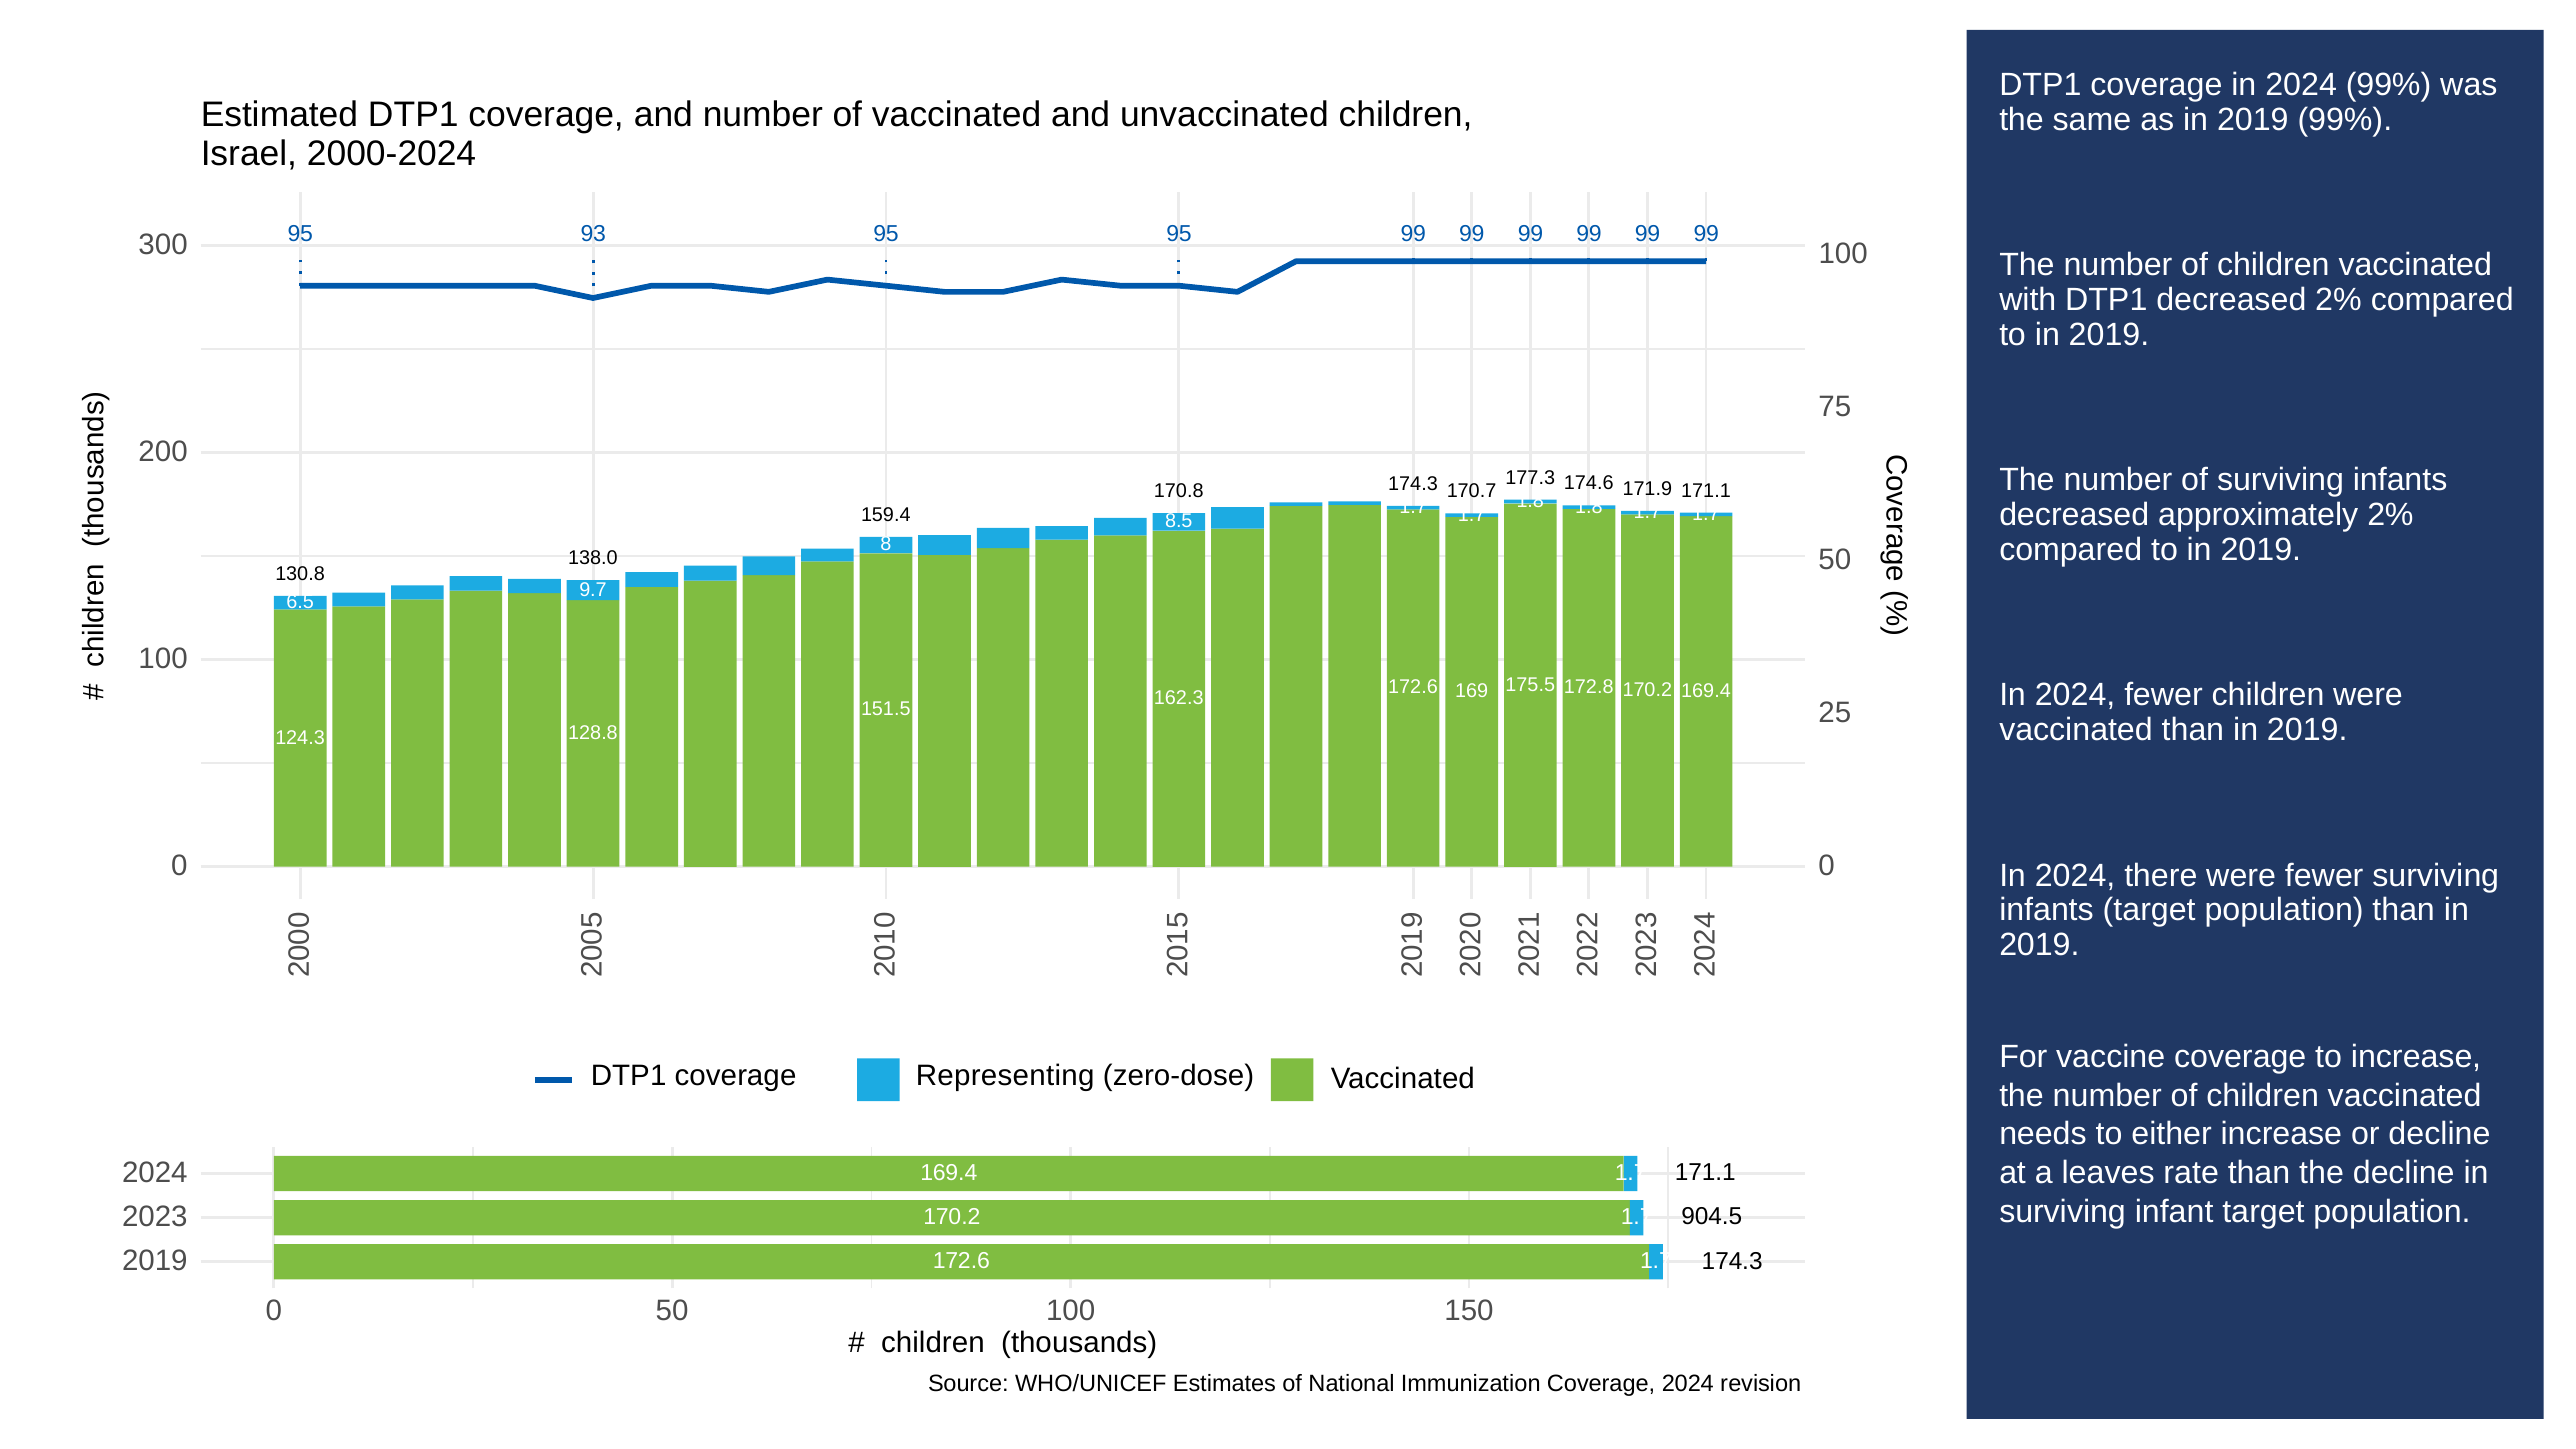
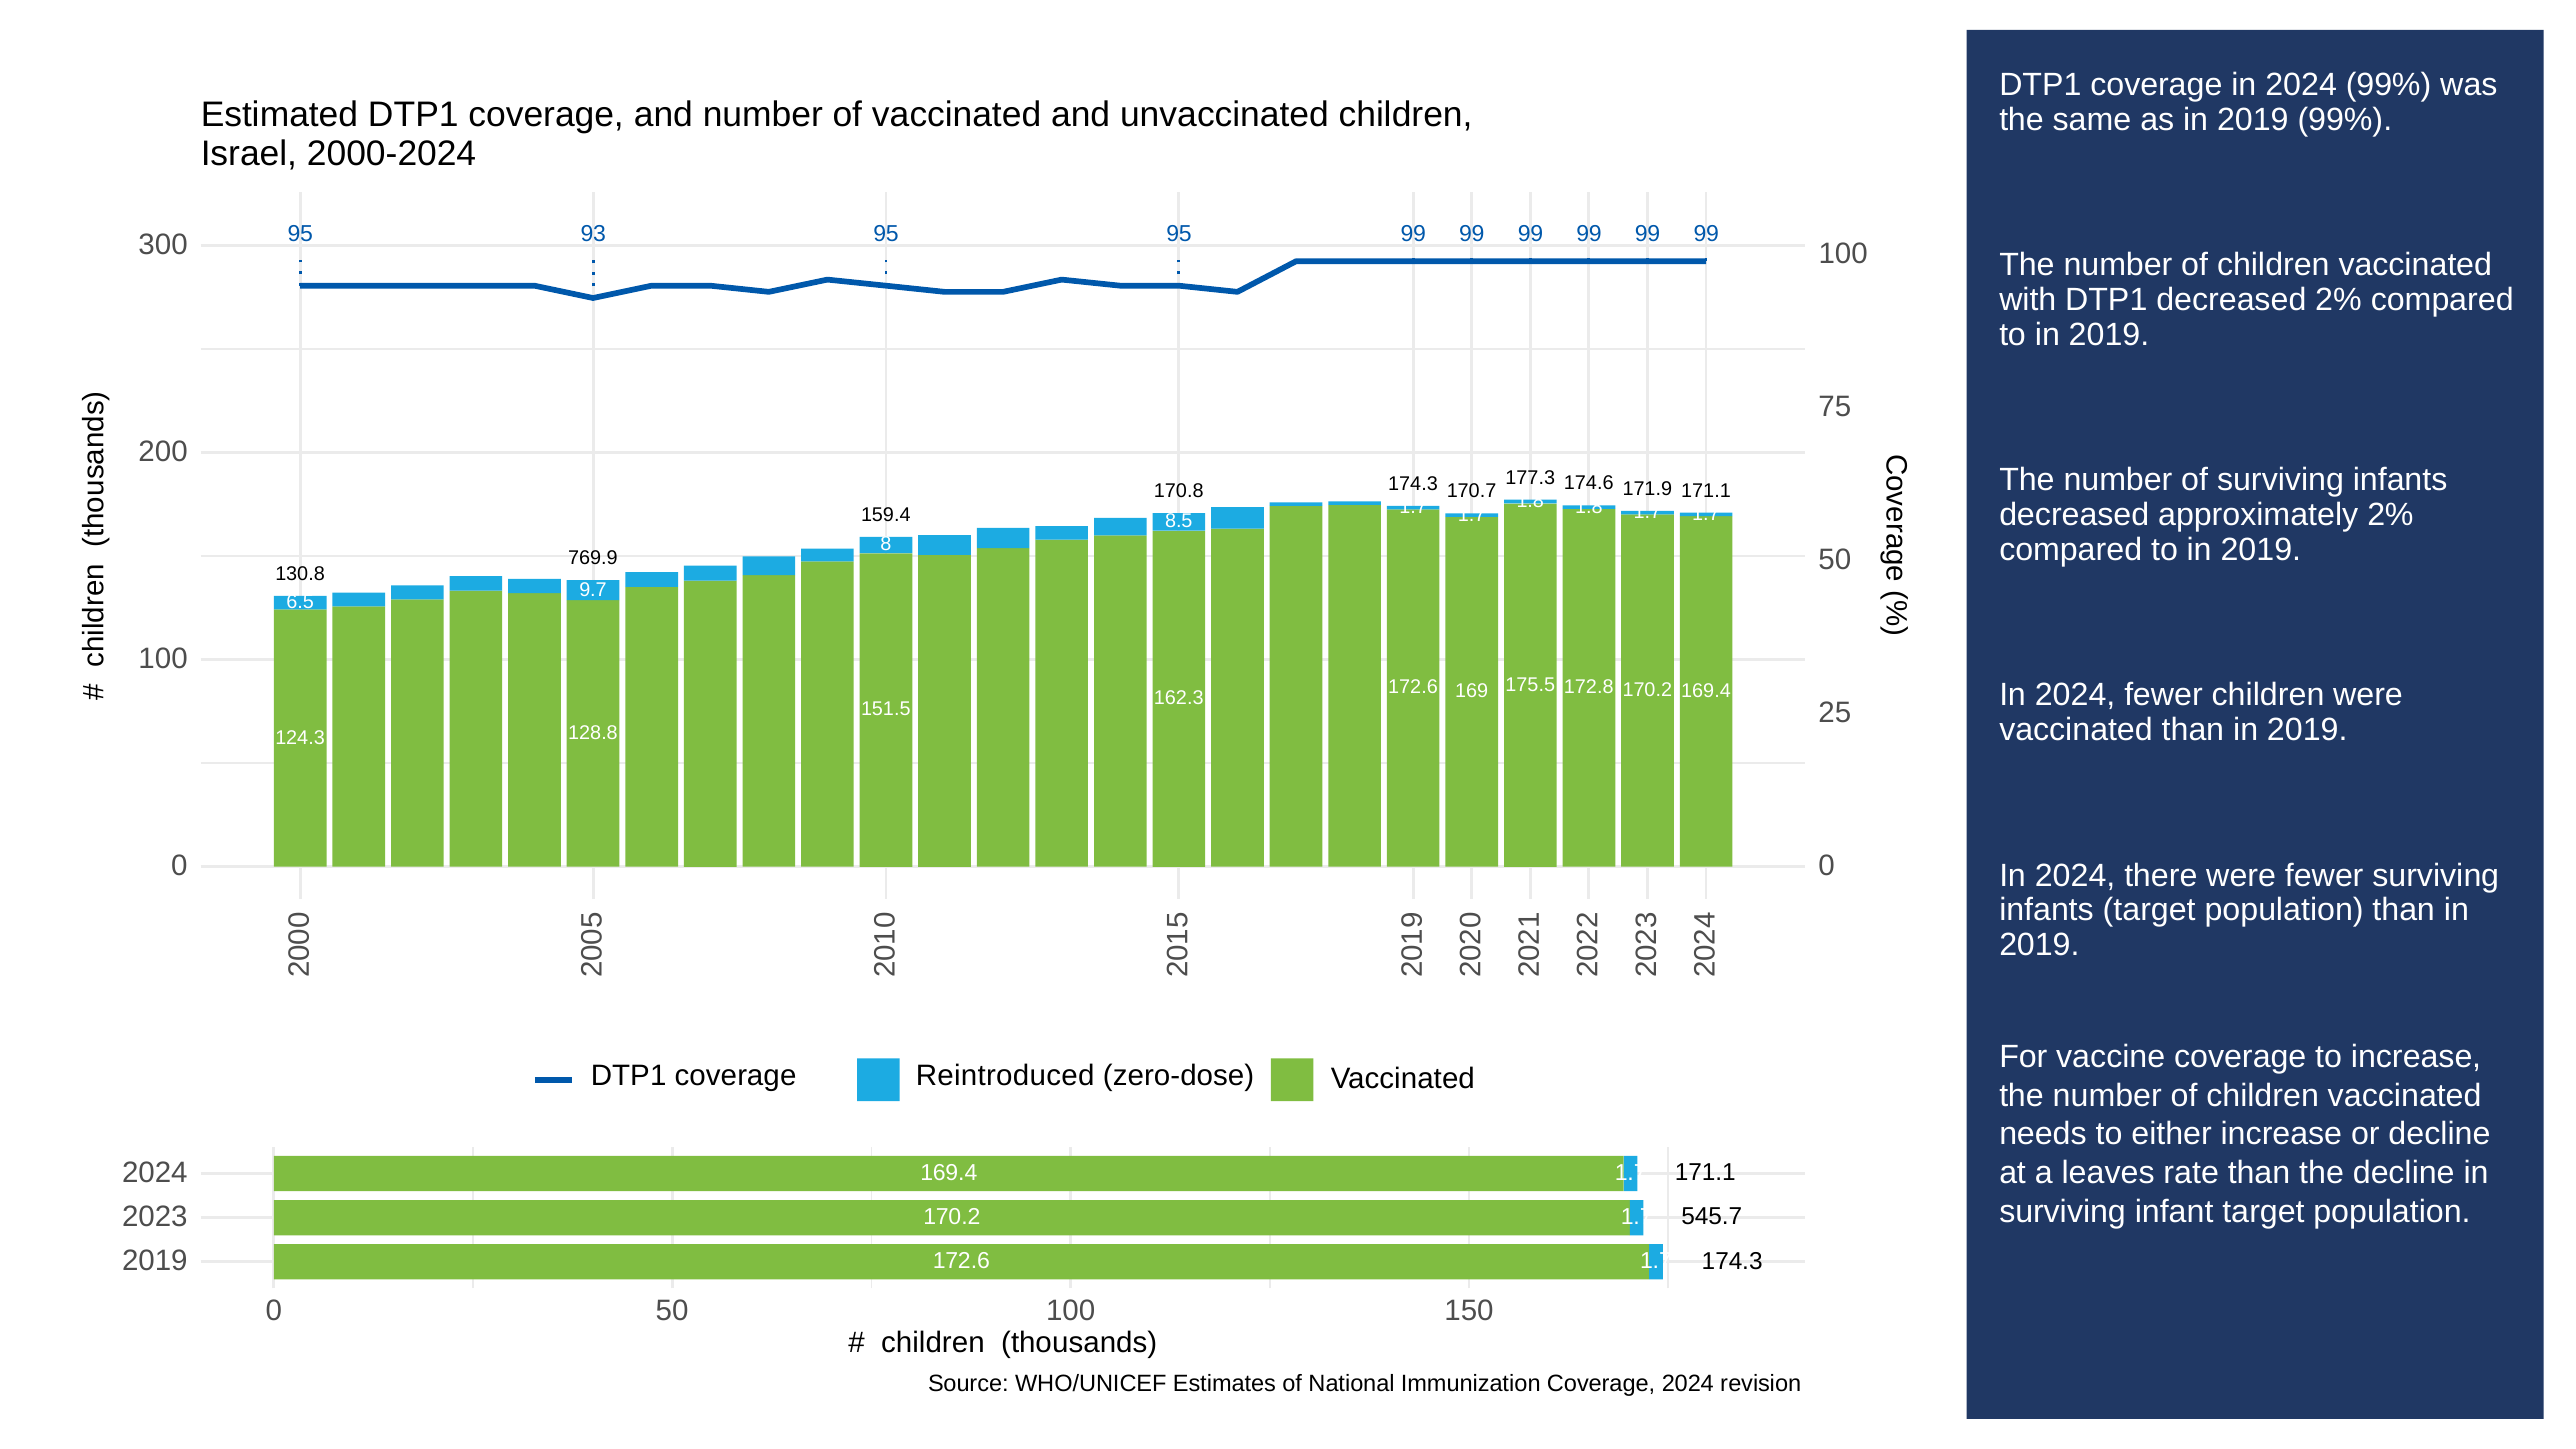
138.0: 138.0 -> 769.9
Representing: Representing -> Reintroduced
904.5: 904.5 -> 545.7
